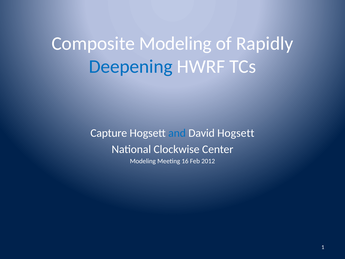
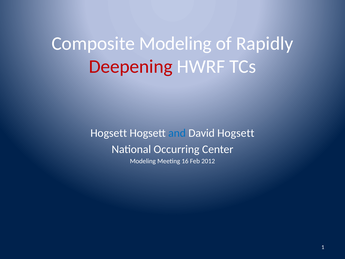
Deepening colour: blue -> red
Capture at (109, 133): Capture -> Hogsett
Clockwise: Clockwise -> Occurring
